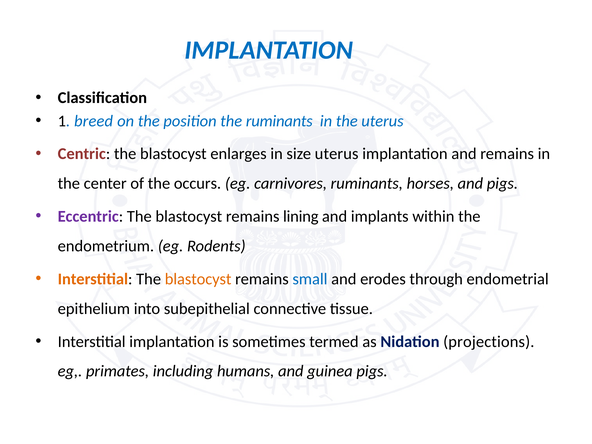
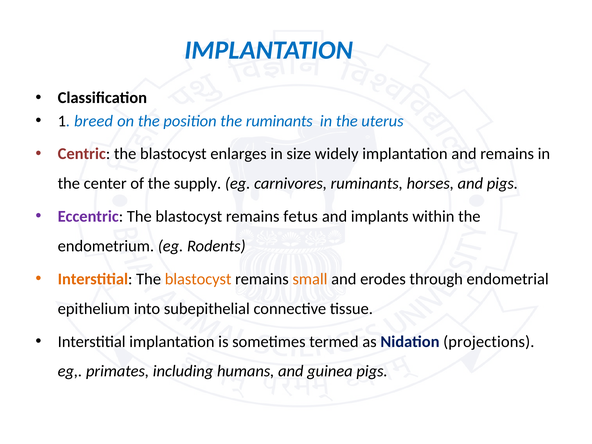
size uterus: uterus -> widely
occurs: occurs -> supply
lining: lining -> fetus
small colour: blue -> orange
